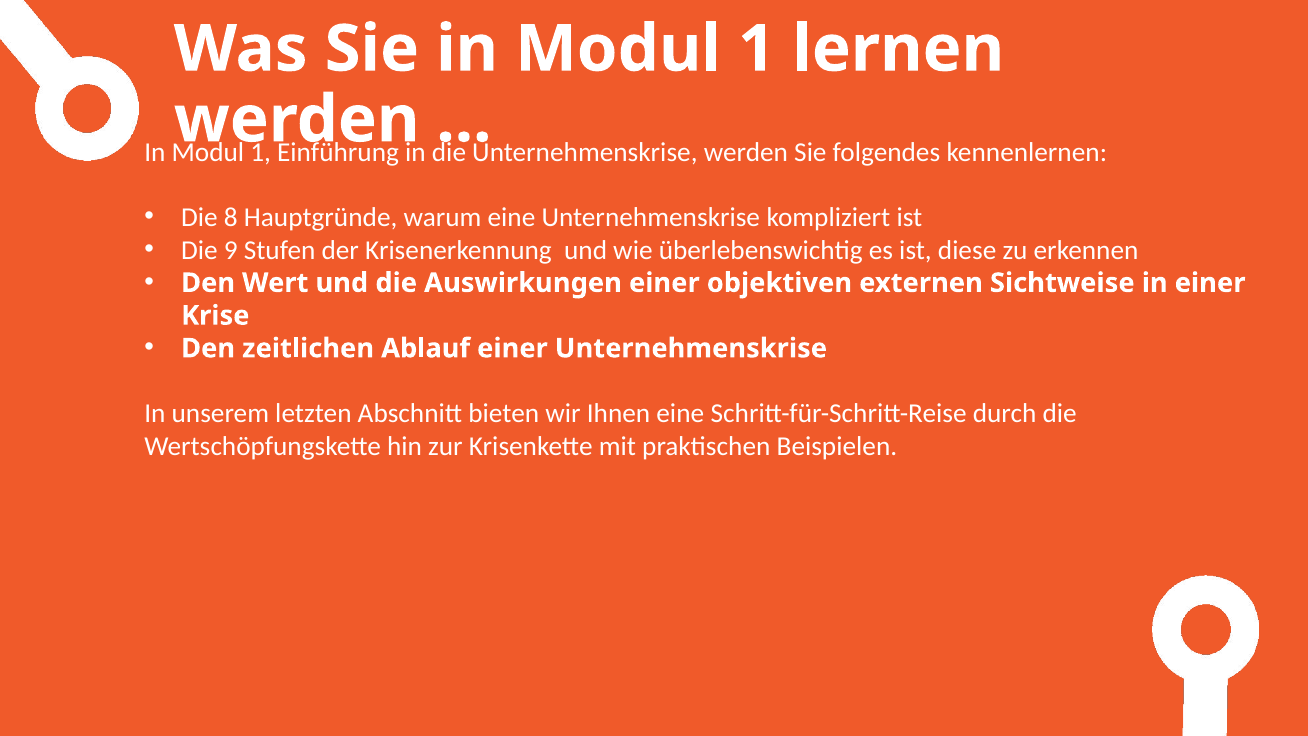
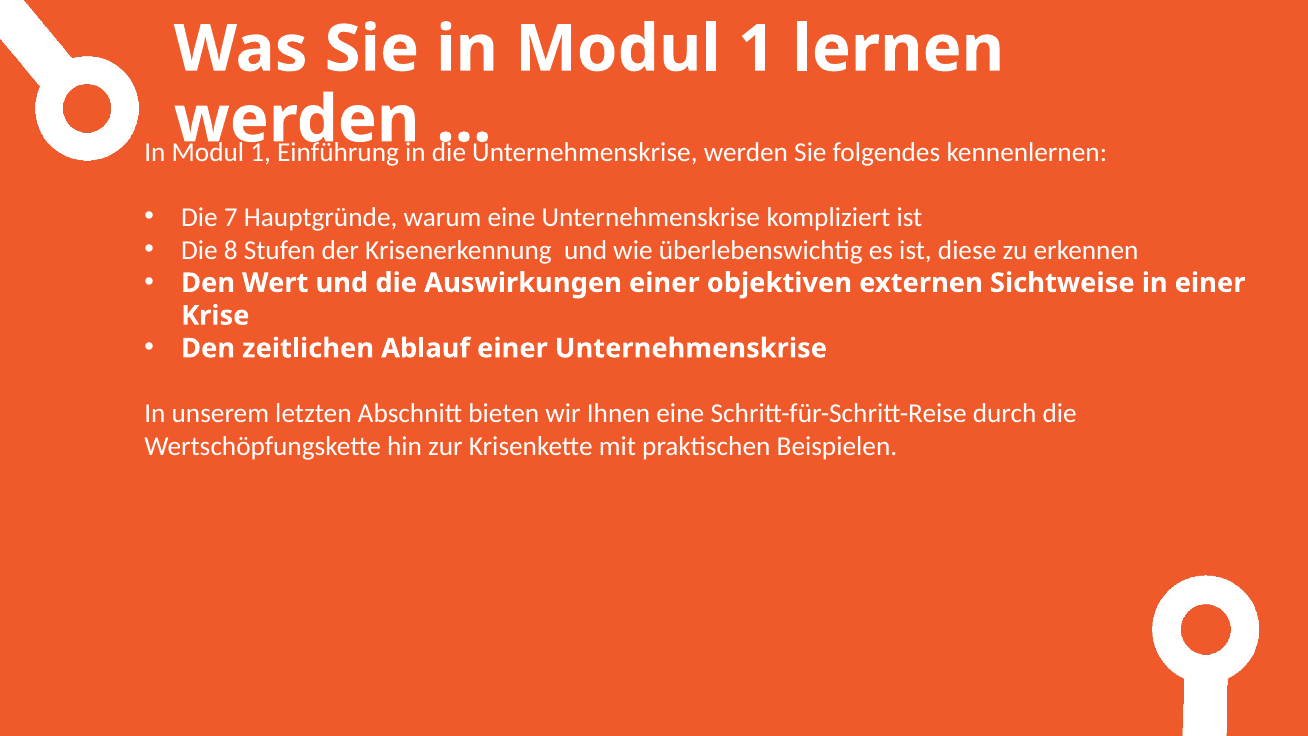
8: 8 -> 7
9: 9 -> 8
